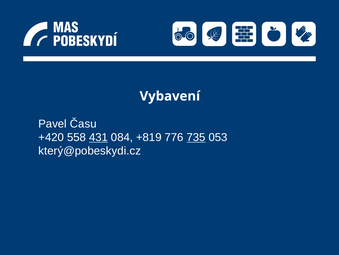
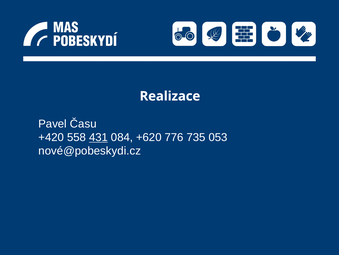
Vybavení: Vybavení -> Realizace
+819: +819 -> +620
735 underline: present -> none
který@pobeskydi.cz: který@pobeskydi.cz -> nové@pobeskydi.cz
